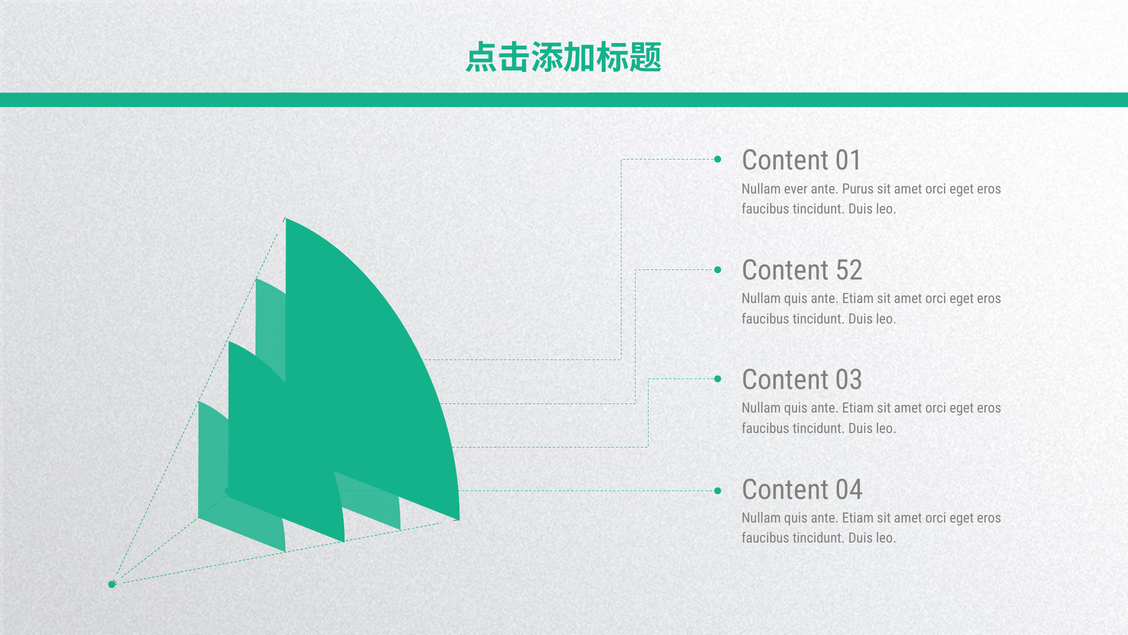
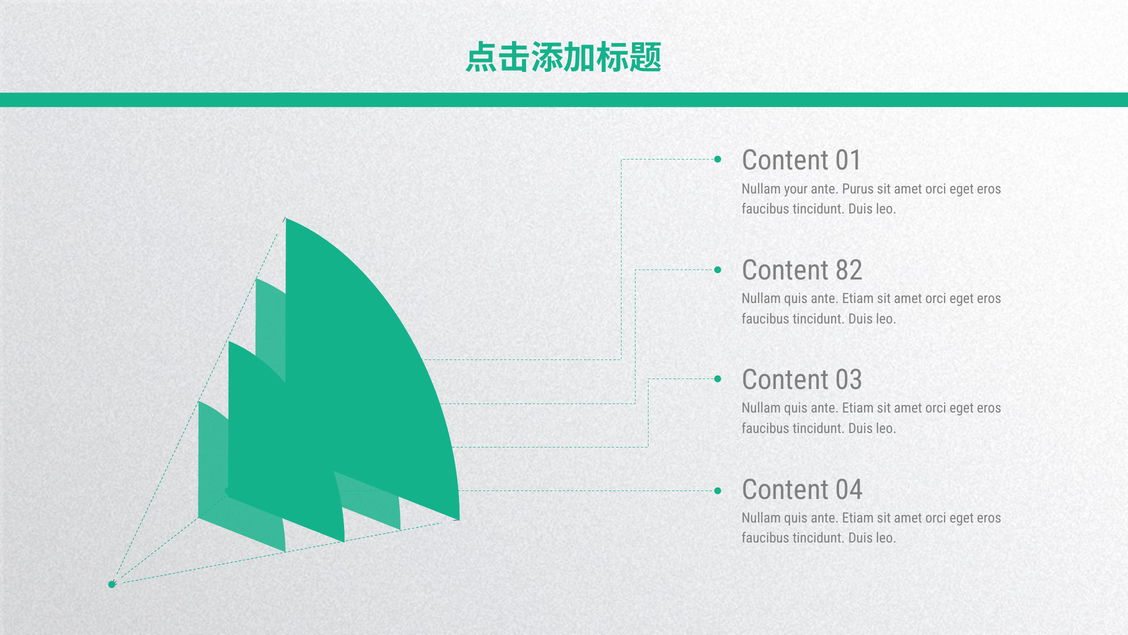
ever: ever -> your
52: 52 -> 82
